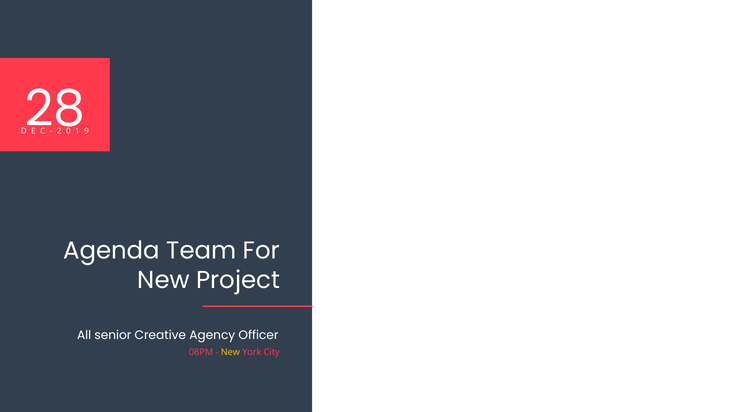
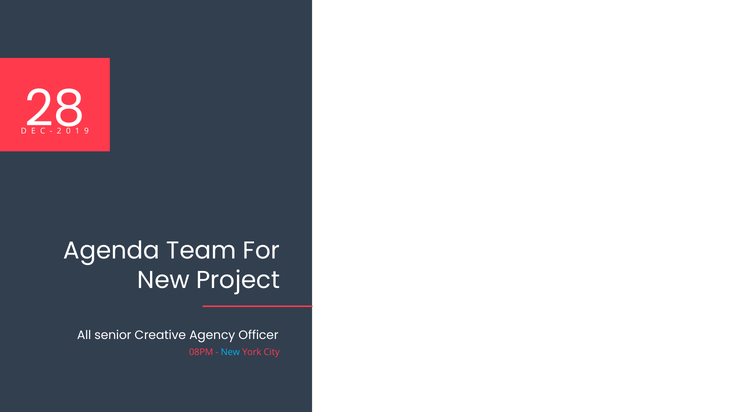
New at (230, 352) colour: yellow -> light blue
